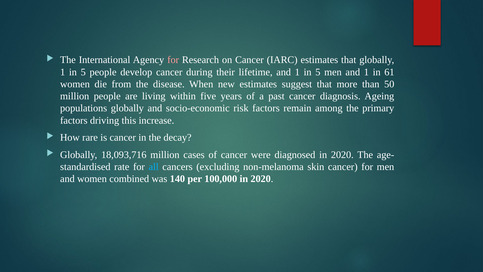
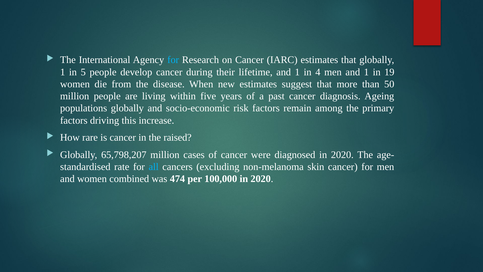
for at (173, 60) colour: pink -> light blue
and 1 in 5: 5 -> 4
61: 61 -> 19
decay: decay -> raised
18,093,716: 18,093,716 -> 65,798,207
140: 140 -> 474
